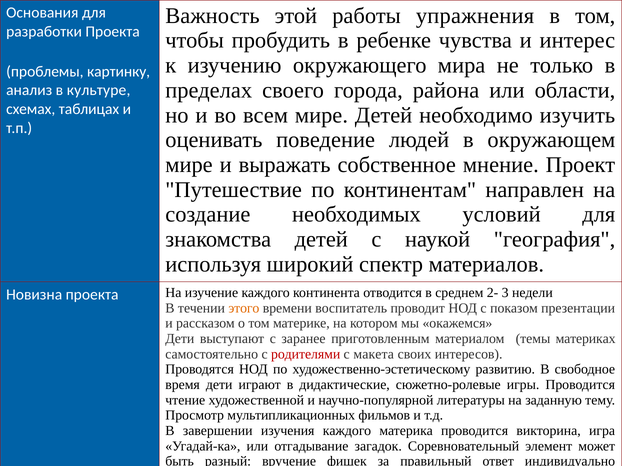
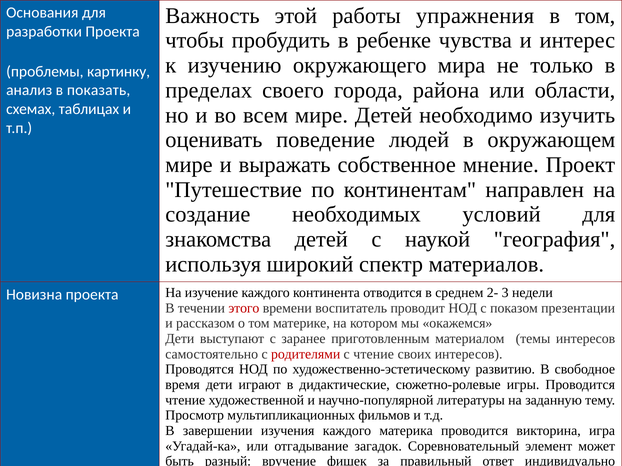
культуре: культуре -> показать
этого colour: orange -> red
темы материках: материках -> интересов
с макета: макета -> чтение
